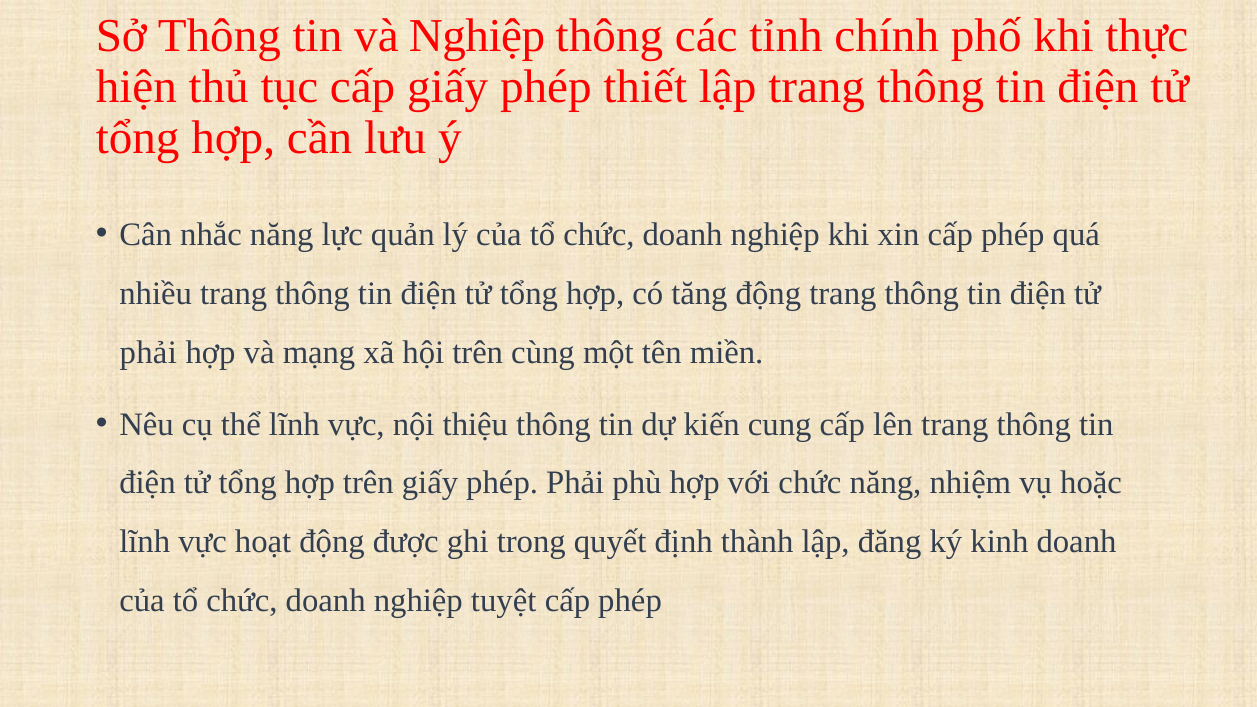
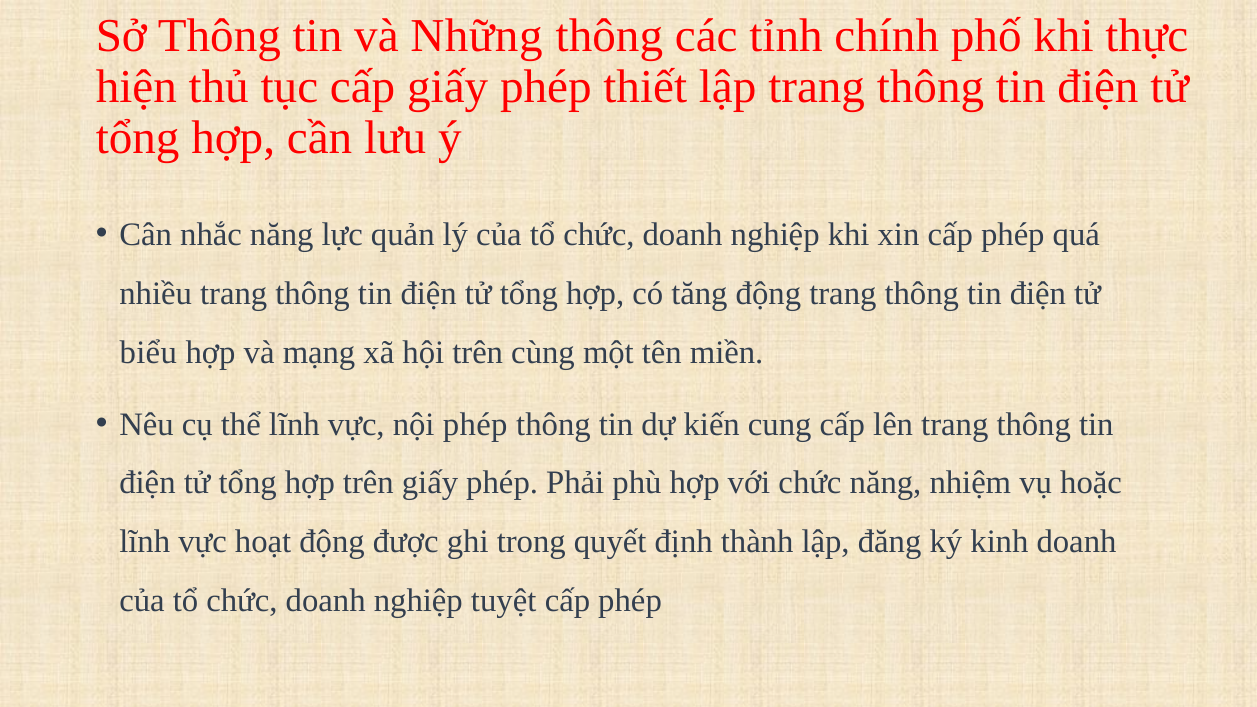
và Nghiệp: Nghiệp -> Những
phải at (148, 352): phải -> biểu
nội thiệu: thiệu -> phép
